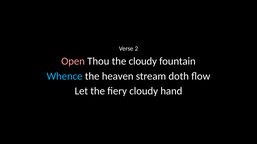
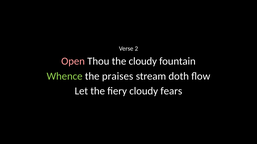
Whence colour: light blue -> light green
heaven: heaven -> praises
hand: hand -> fears
